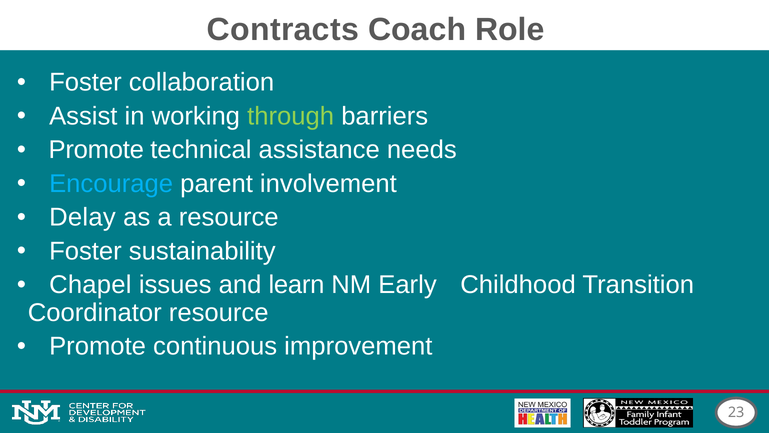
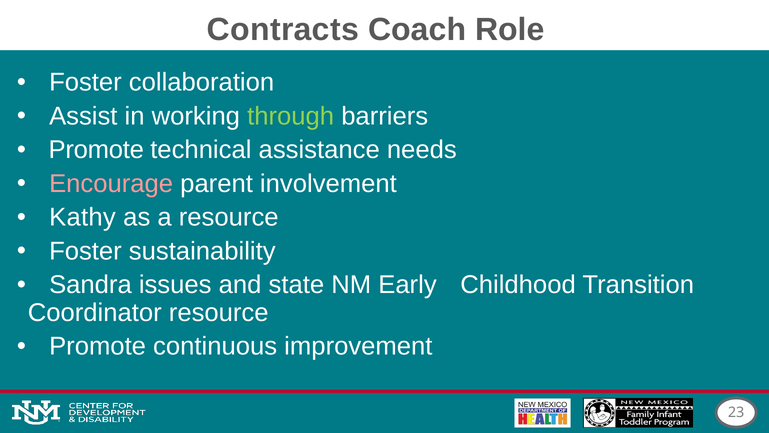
Encourage colour: light blue -> pink
Delay: Delay -> Kathy
Chapel: Chapel -> Sandra
learn: learn -> state
